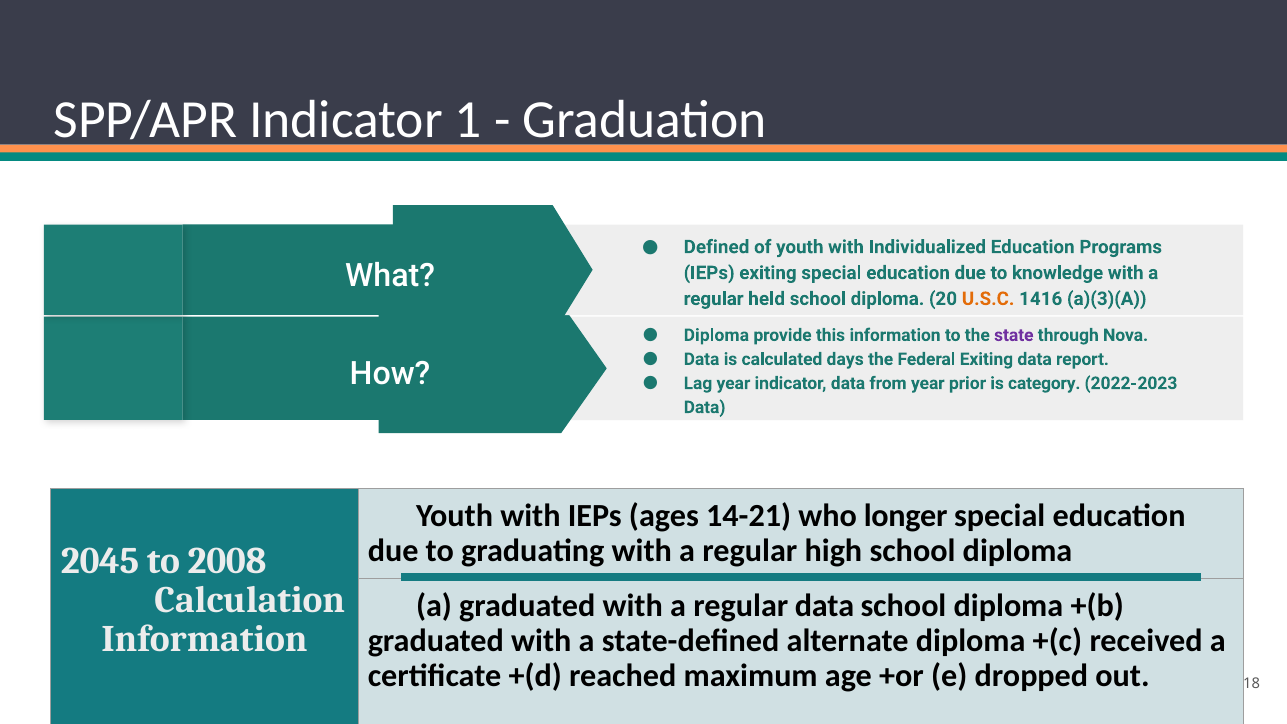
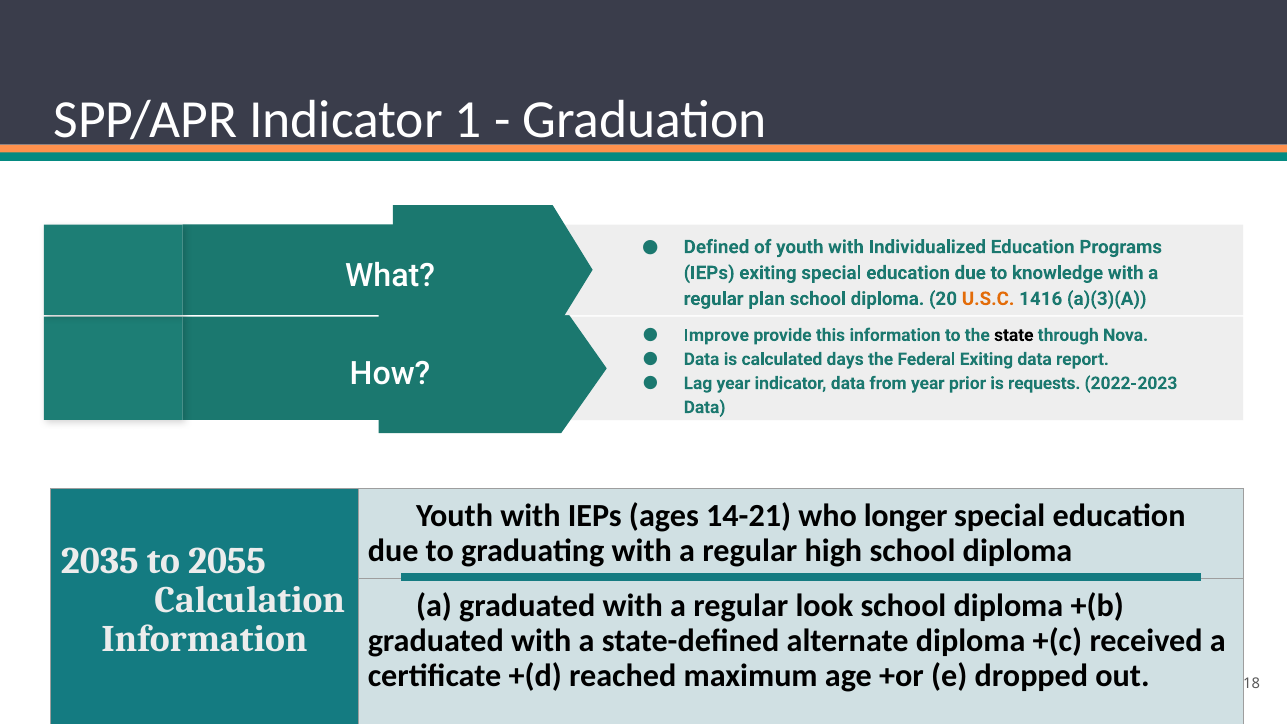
held: held -> plan
Diploma at (716, 335): Diploma -> Improve
state colour: purple -> black
category: category -> requests
2045: 2045 -> 2035
2008: 2008 -> 2055
regular data: data -> look
